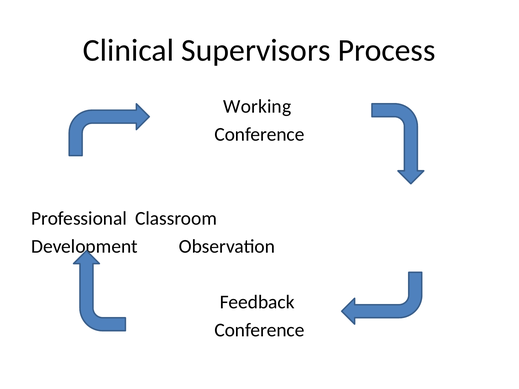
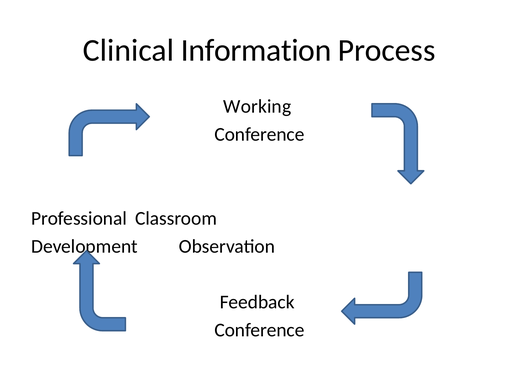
Supervisors: Supervisors -> Information
